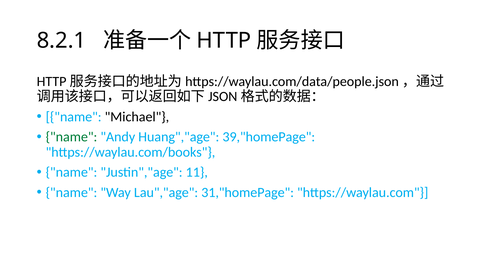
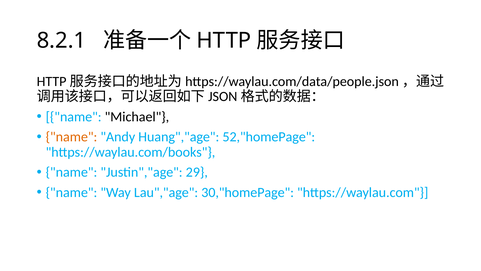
name at (71, 137) colour: green -> orange
39,"homePage: 39,"homePage -> 52,"homePage
11: 11 -> 29
31,"homePage: 31,"homePage -> 30,"homePage
